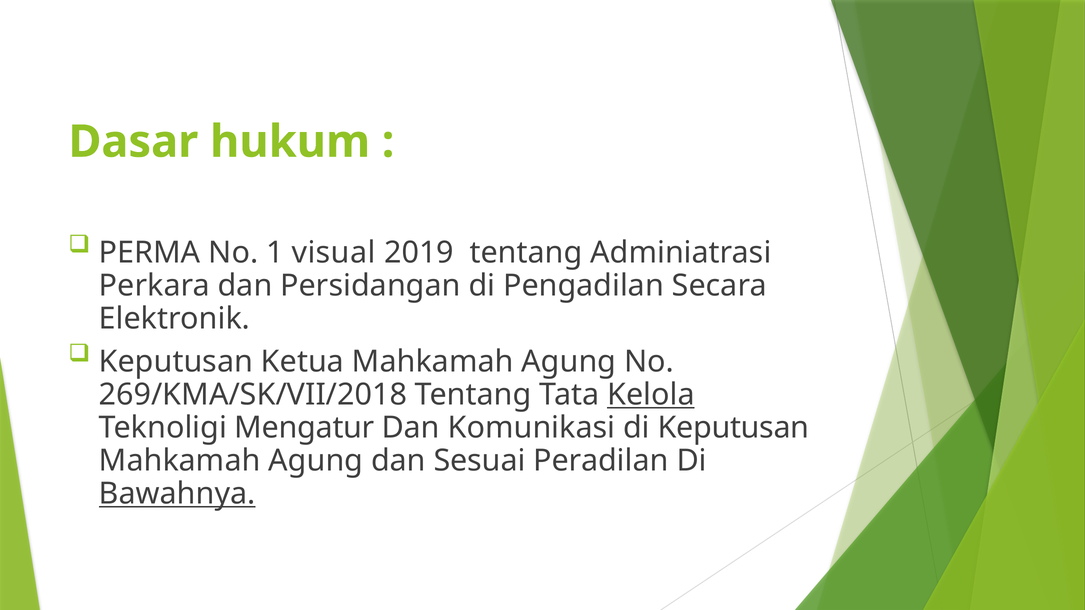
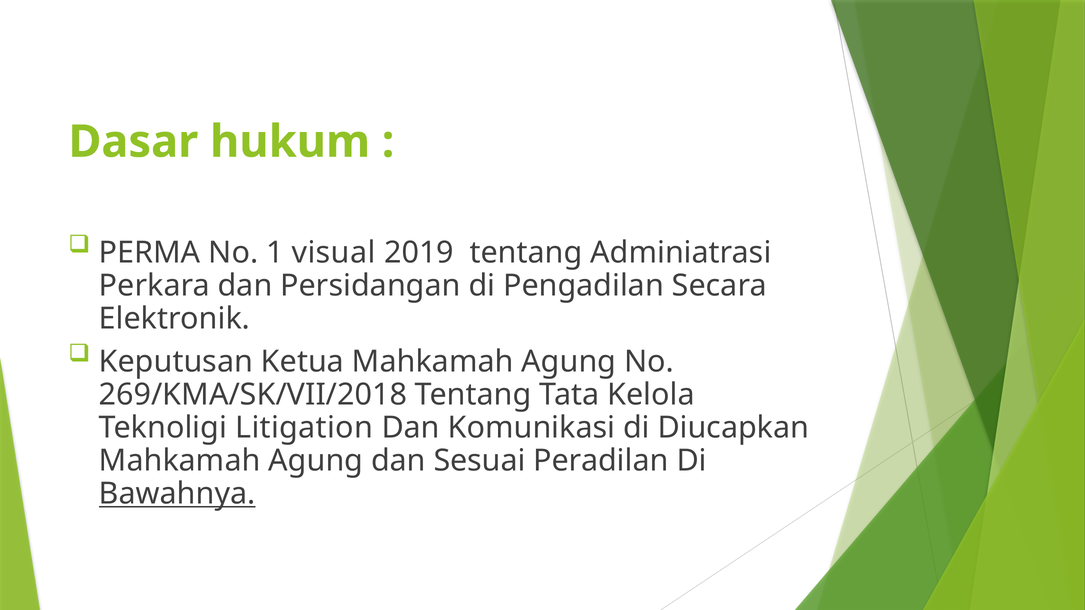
Kelola underline: present -> none
Mengatur: Mengatur -> Litigation
di Keputusan: Keputusan -> Diucapkan
